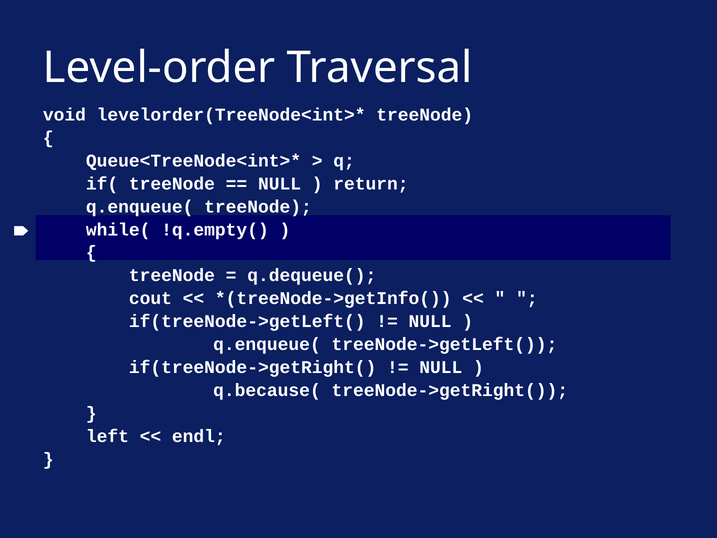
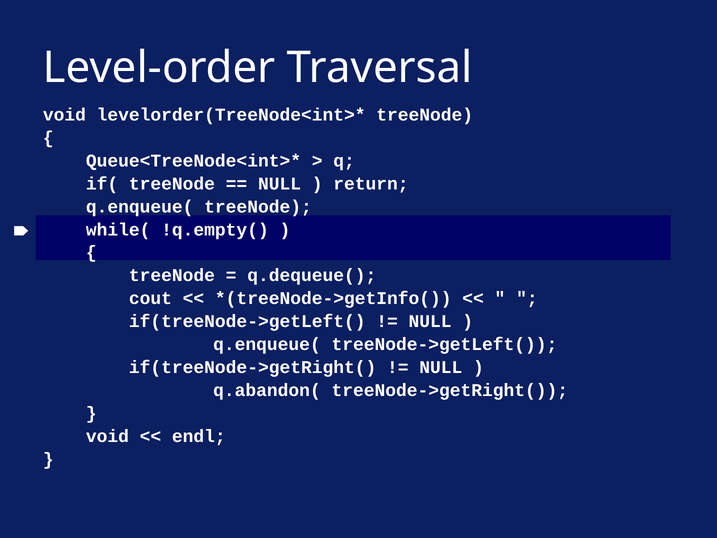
q.because(: q.because( -> q.abandon(
left at (107, 436): left -> void
